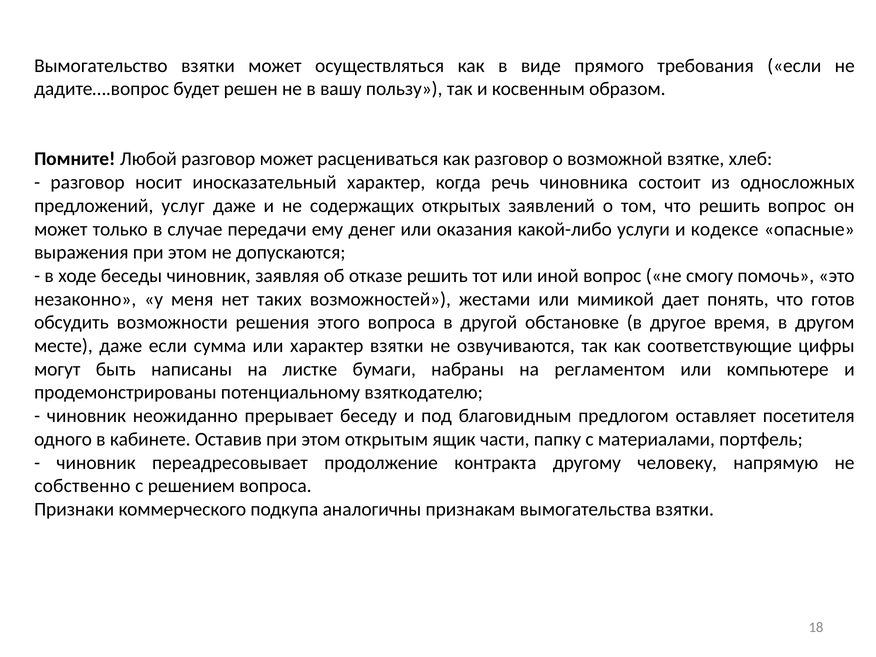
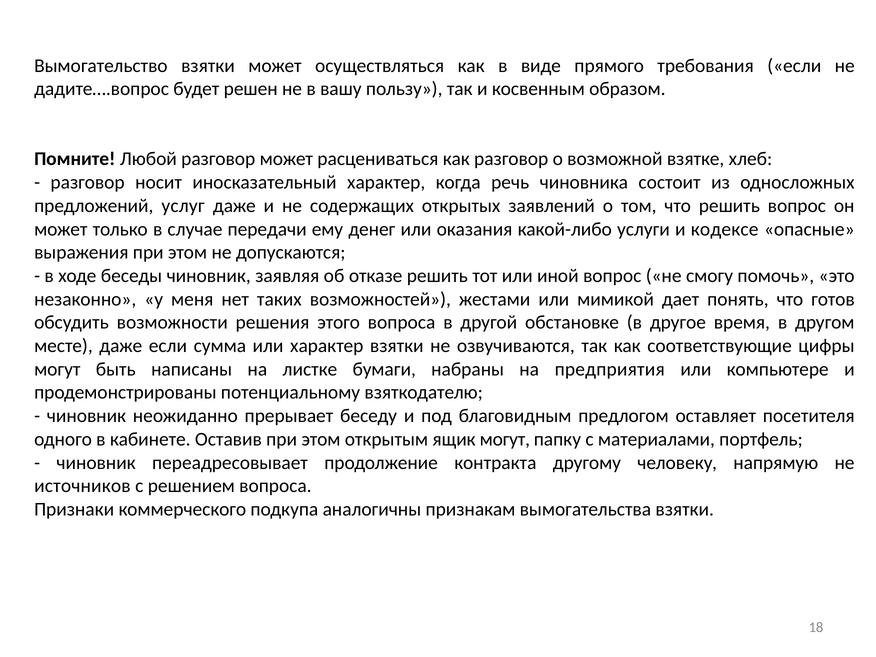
регламентом: регламентом -> предприятия
ящик части: части -> могут
собственно: собственно -> источников
